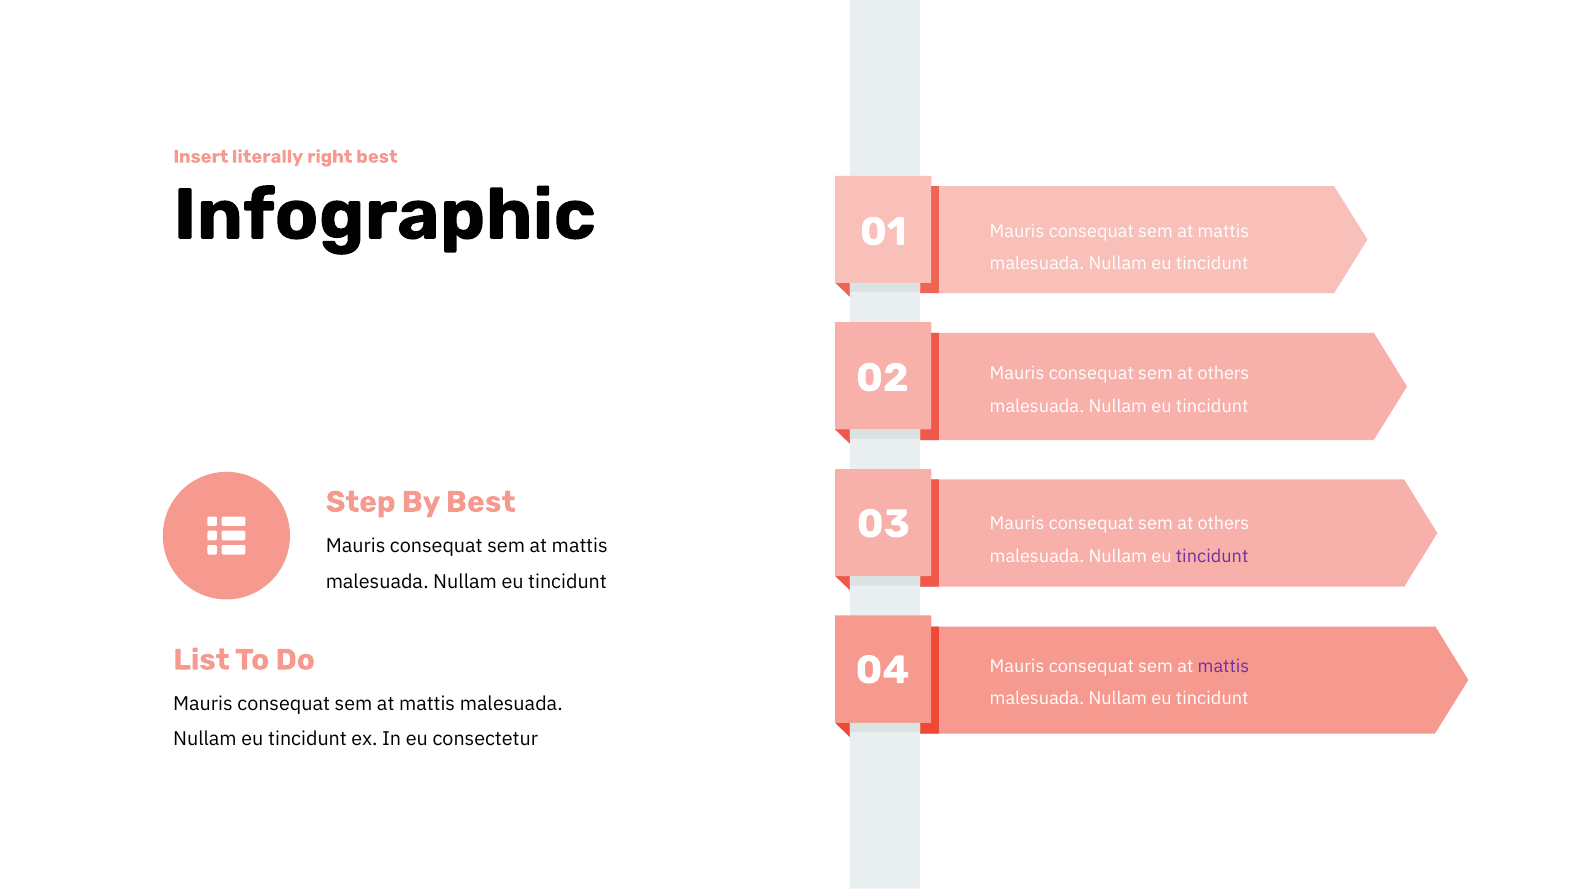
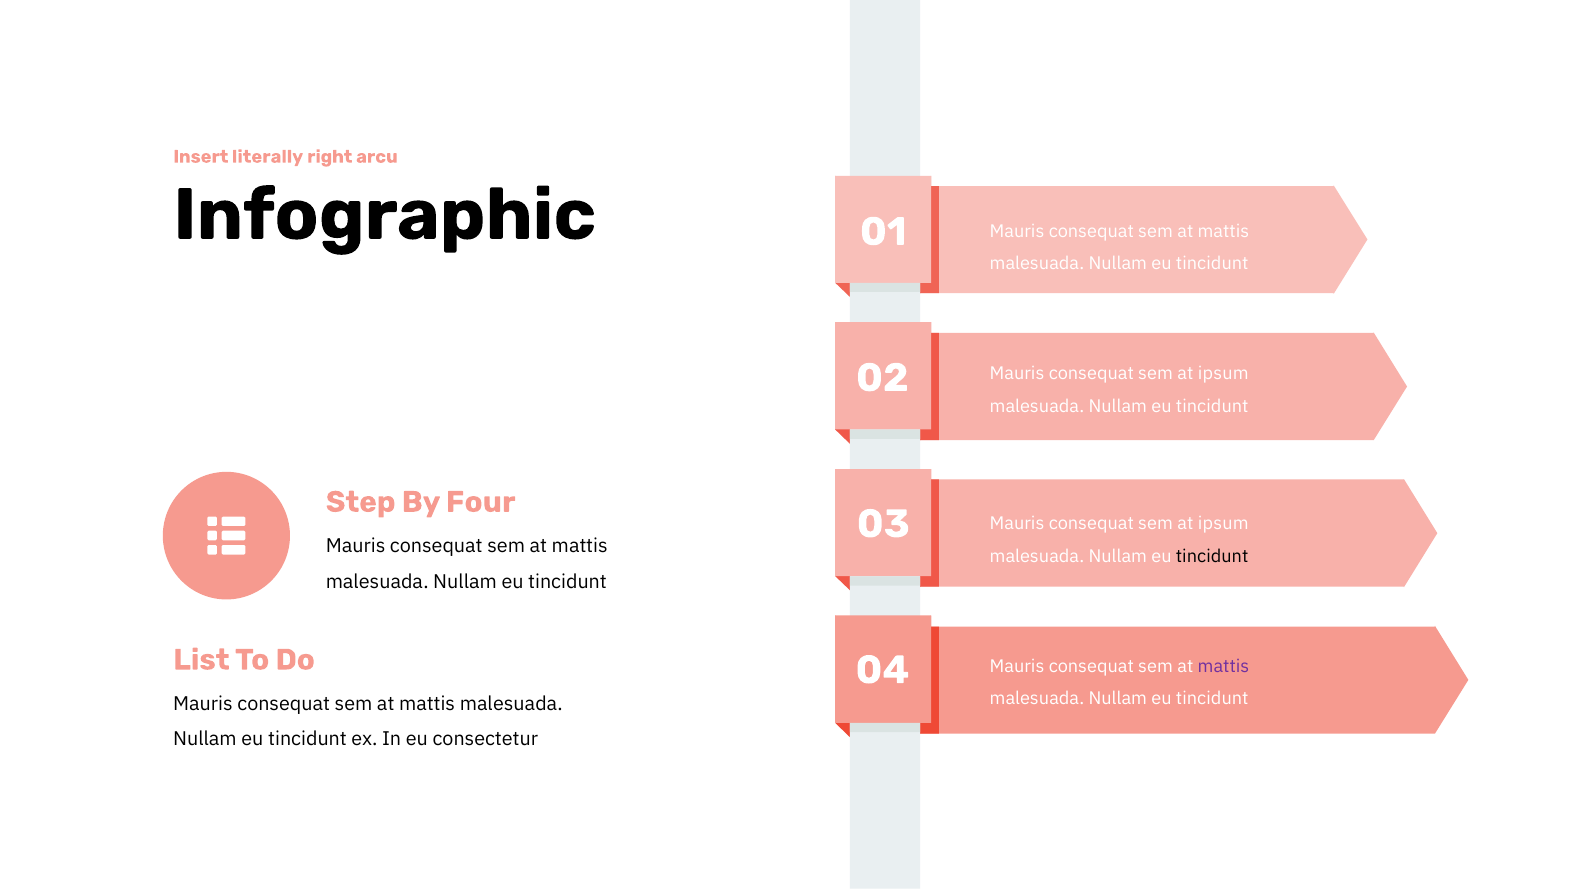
right best: best -> arcu
others at (1224, 374): others -> ipsum
By Best: Best -> Four
others at (1224, 523): others -> ipsum
tincidunt at (1212, 556) colour: purple -> black
